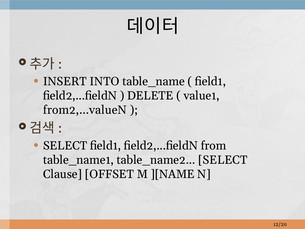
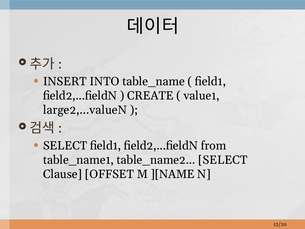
DELETE: DELETE -> CREATE
from2,...valueN: from2,...valueN -> large2,...valueN
